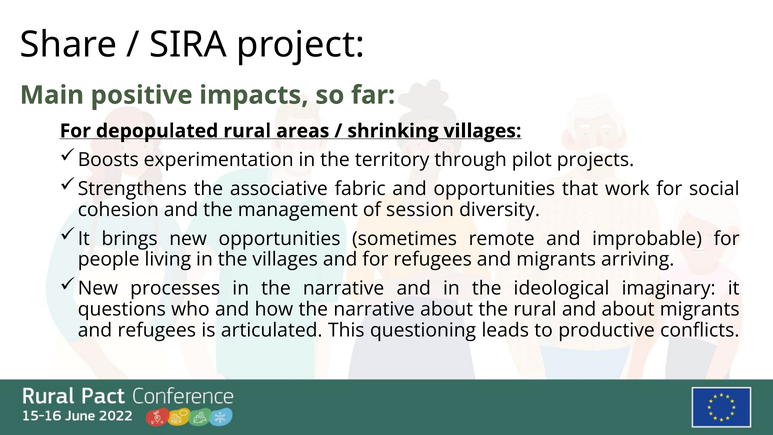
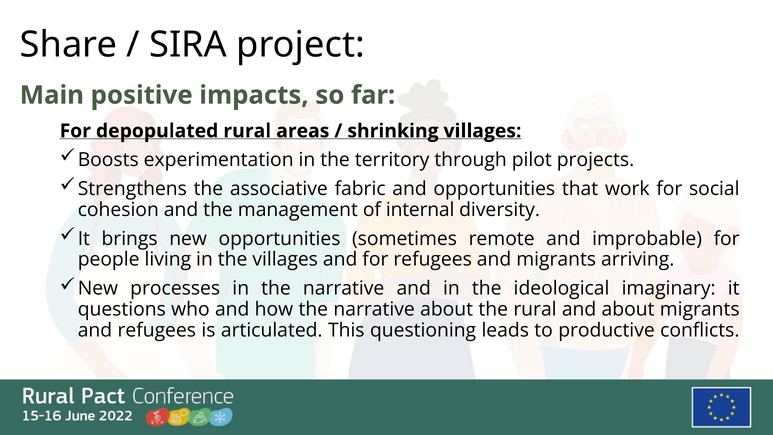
session: session -> internal
